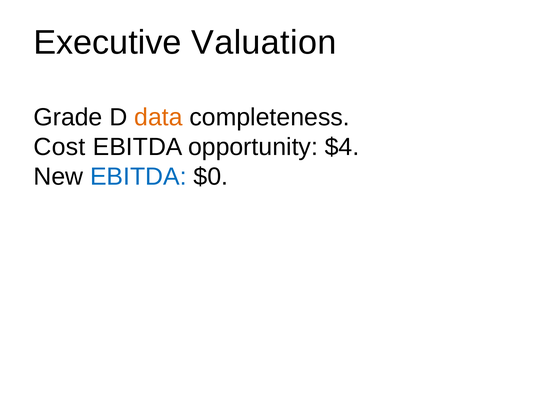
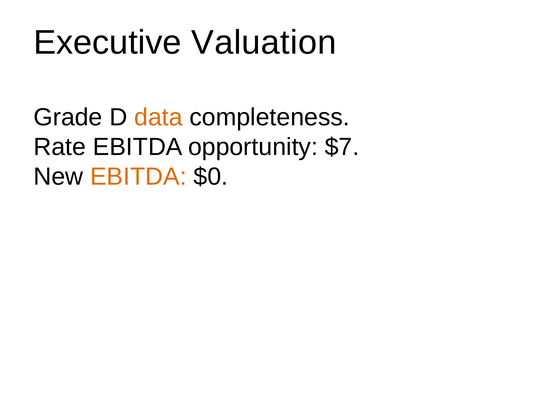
Cost: Cost -> Rate
$4: $4 -> $7
EBITDA at (138, 177) colour: blue -> orange
